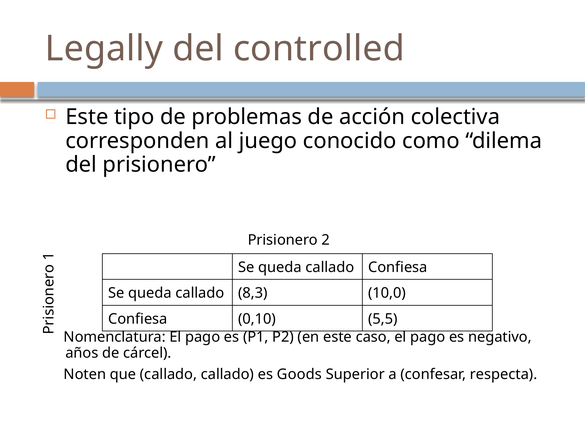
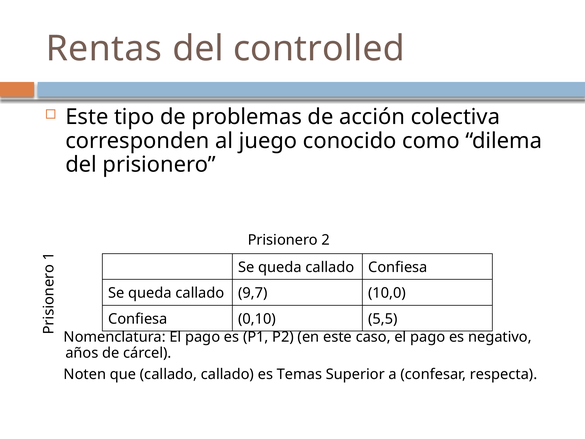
Legally: Legally -> Rentas
8,3: 8,3 -> 9,7
Goods: Goods -> Temas
